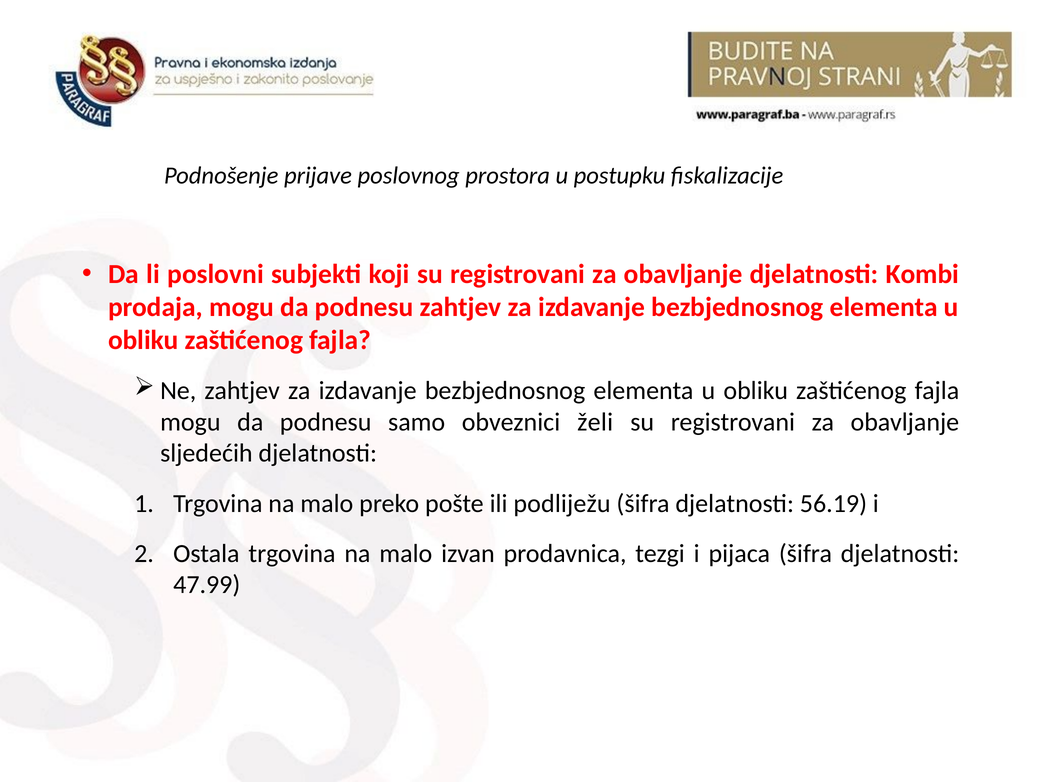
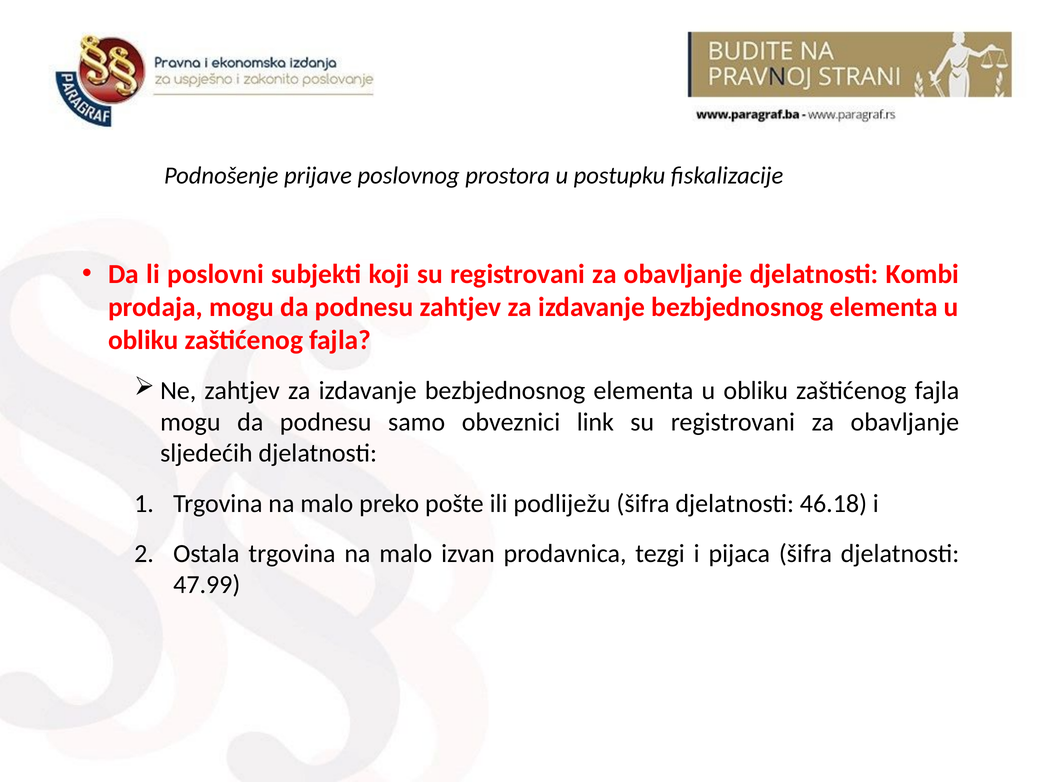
želi: želi -> link
56.19: 56.19 -> 46.18
